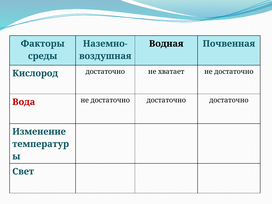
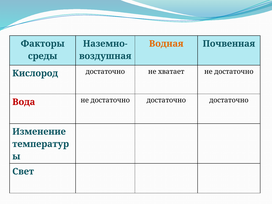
Водная colour: black -> orange
